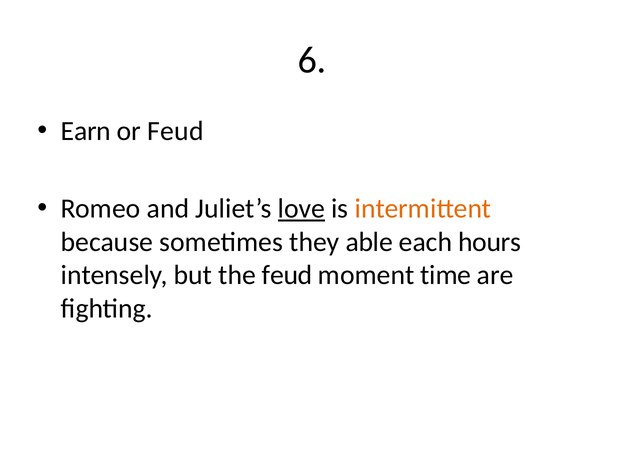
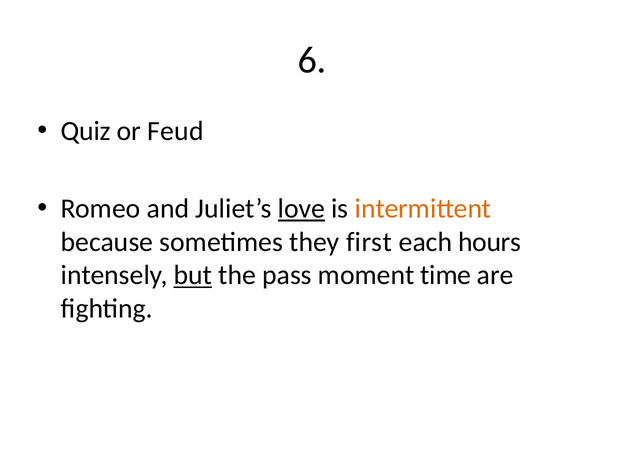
Earn: Earn -> Quiz
able: able -> first
but underline: none -> present
the feud: feud -> pass
